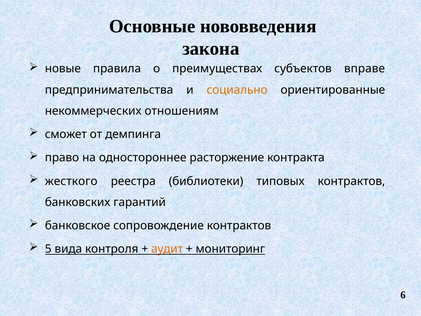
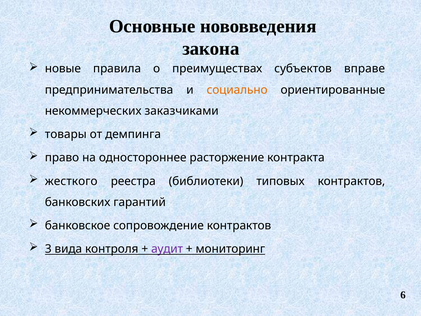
отношениям: отношениям -> заказчиками
сможет: сможет -> товары
5: 5 -> 3
аудит colour: orange -> purple
